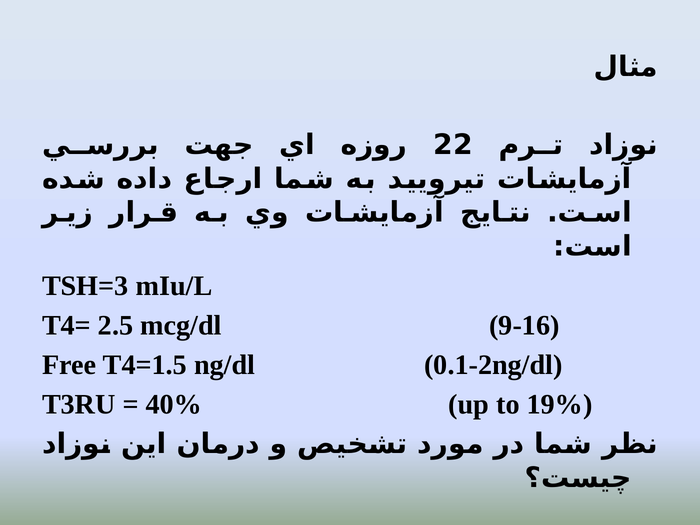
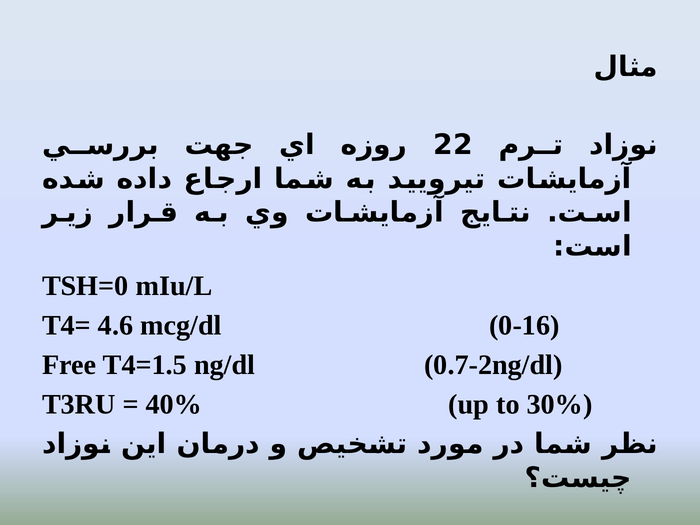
TSH=3: TSH=3 -> TSH=0
2.5: 2.5 -> 4.6
9-16: 9-16 -> 0-16
0.1-2ng/dl: 0.1-2ng/dl -> 0.7-2ng/dl
19%: 19% -> 30%
